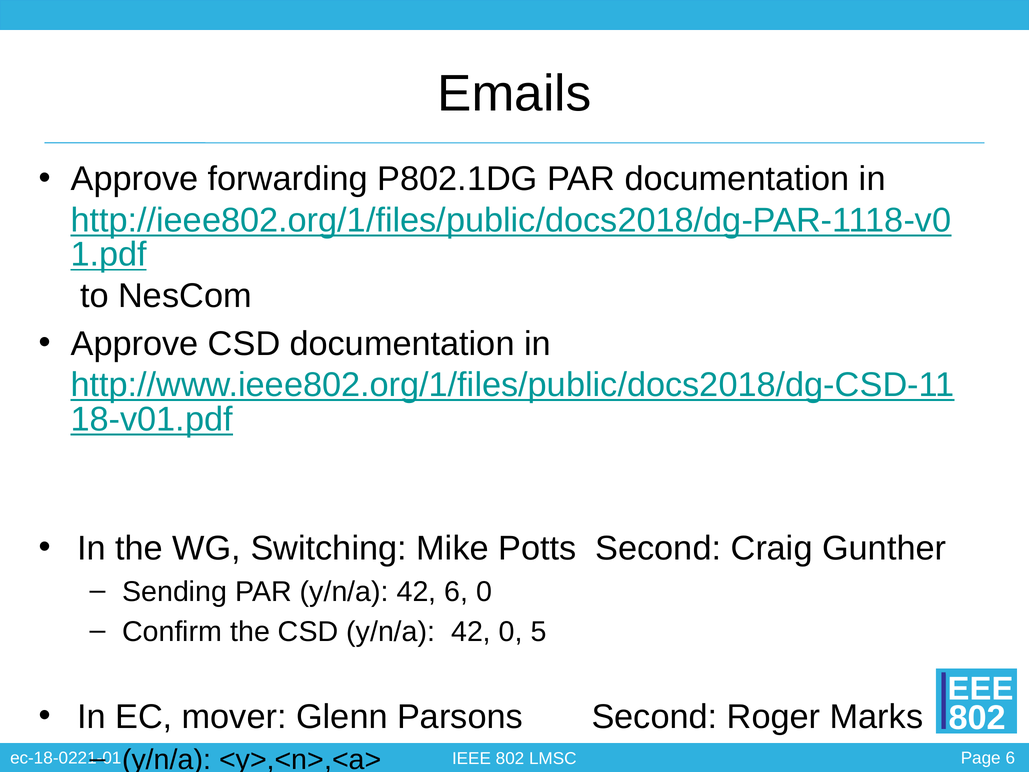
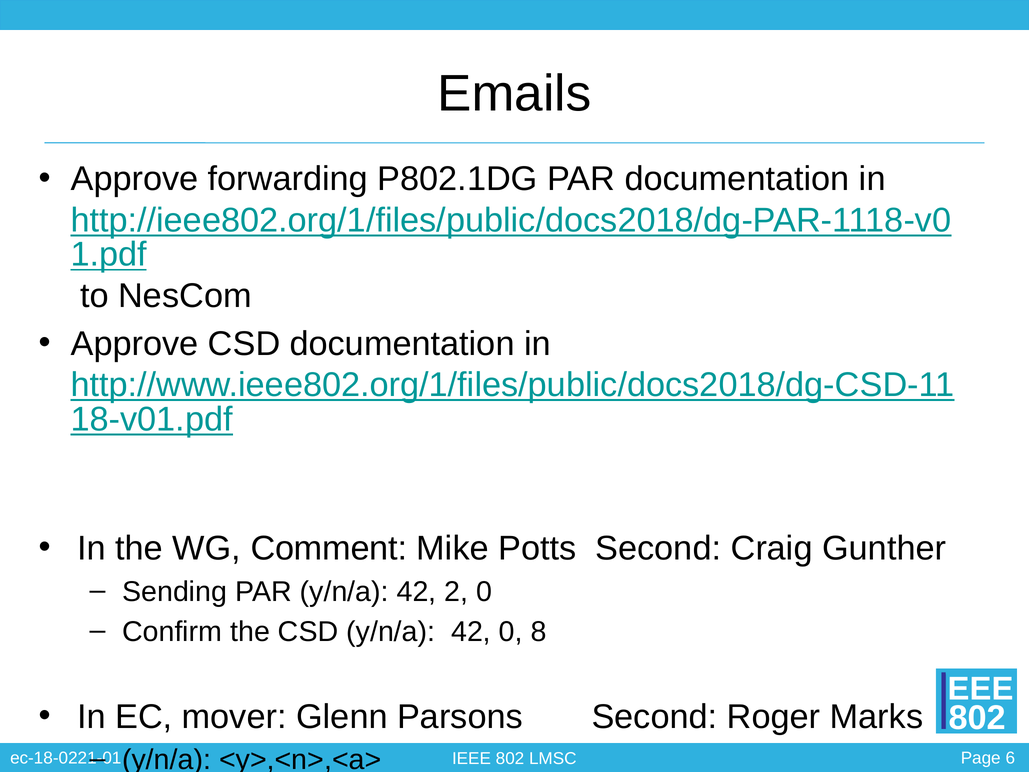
Switching: Switching -> Comment
42 6: 6 -> 2
5: 5 -> 8
